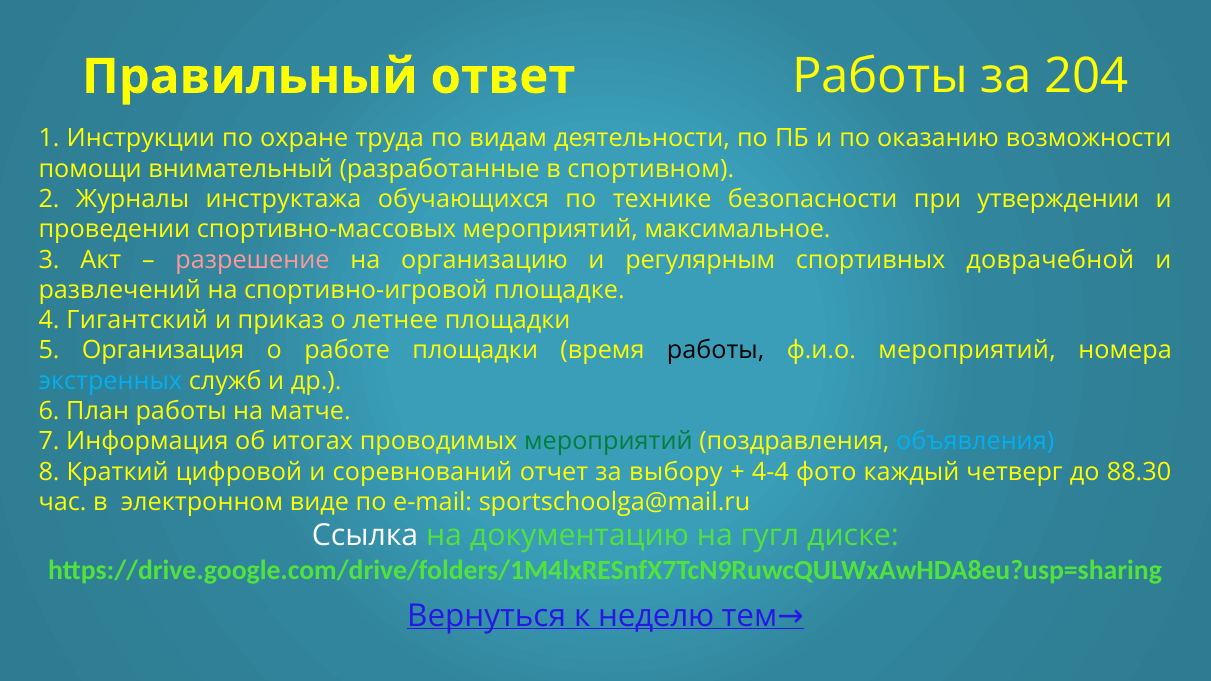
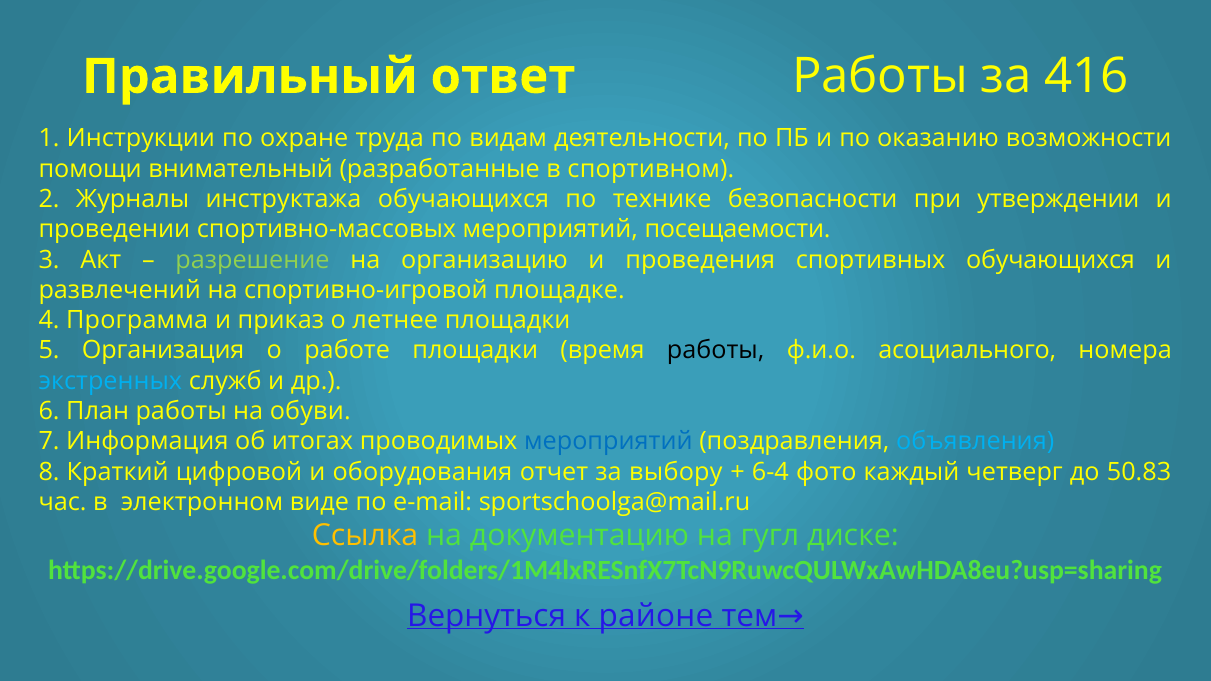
204: 204 -> 416
максимальное: максимальное -> посещаемости
разрешение colour: pink -> light green
регулярным: регулярным -> проведения
спортивных доврачебной: доврачебной -> обучающихся
Гигантский: Гигантский -> Программа
ф.и.о мероприятий: мероприятий -> асоциального
матче: матче -> обуви
мероприятий at (608, 442) colour: green -> blue
соревнований: соревнований -> оборудования
4-4: 4-4 -> 6-4
88.30: 88.30 -> 50.83
Ссылка colour: white -> yellow
неделю: неделю -> районе
